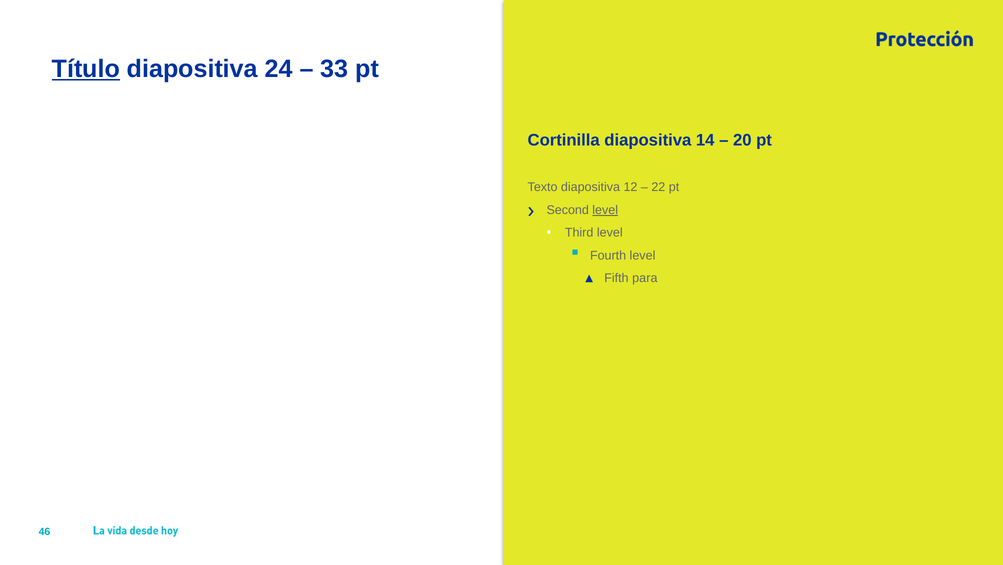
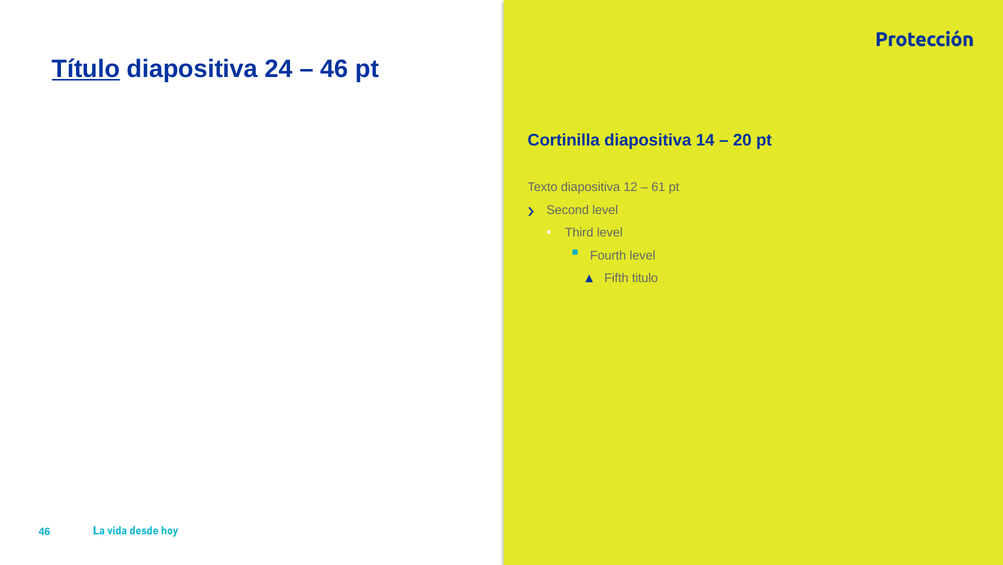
33 at (334, 69): 33 -> 46
22: 22 -> 61
level at (605, 210) underline: present -> none
para: para -> titulo
